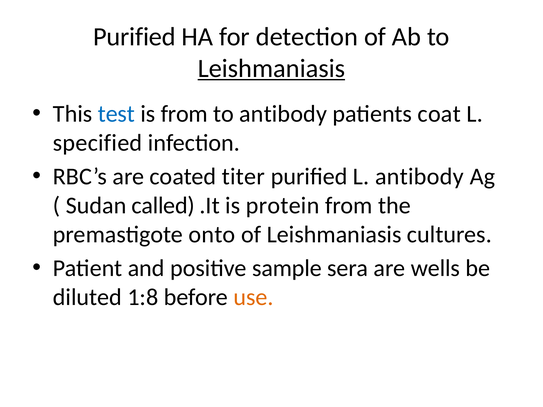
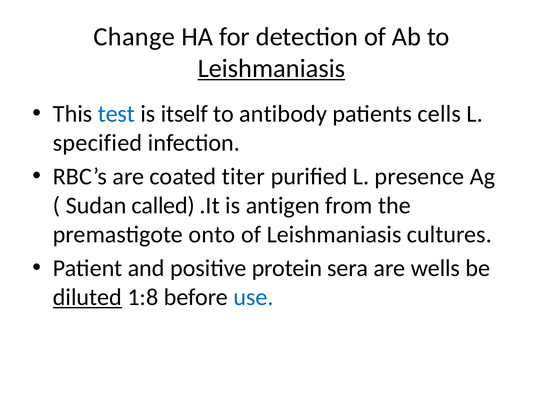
Purified at (134, 37): Purified -> Change
is from: from -> itself
coat: coat -> cells
L antibody: antibody -> presence
protein: protein -> antigen
sample: sample -> protein
diluted underline: none -> present
use colour: orange -> blue
